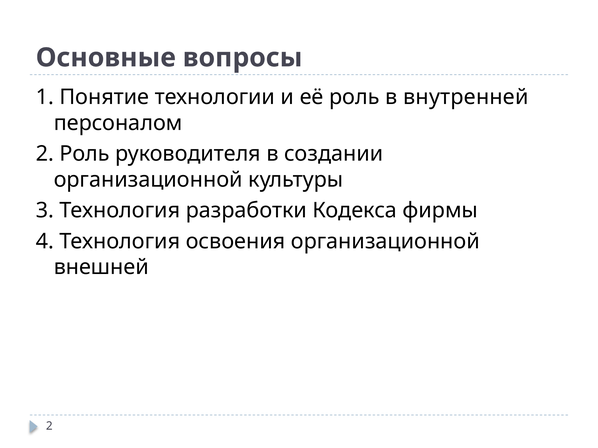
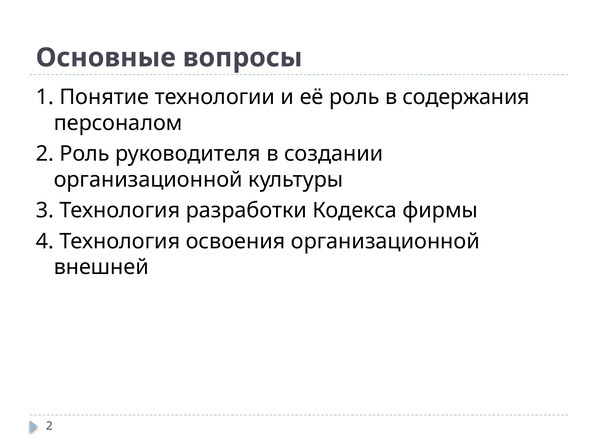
внутренней: внутренней -> содержания
